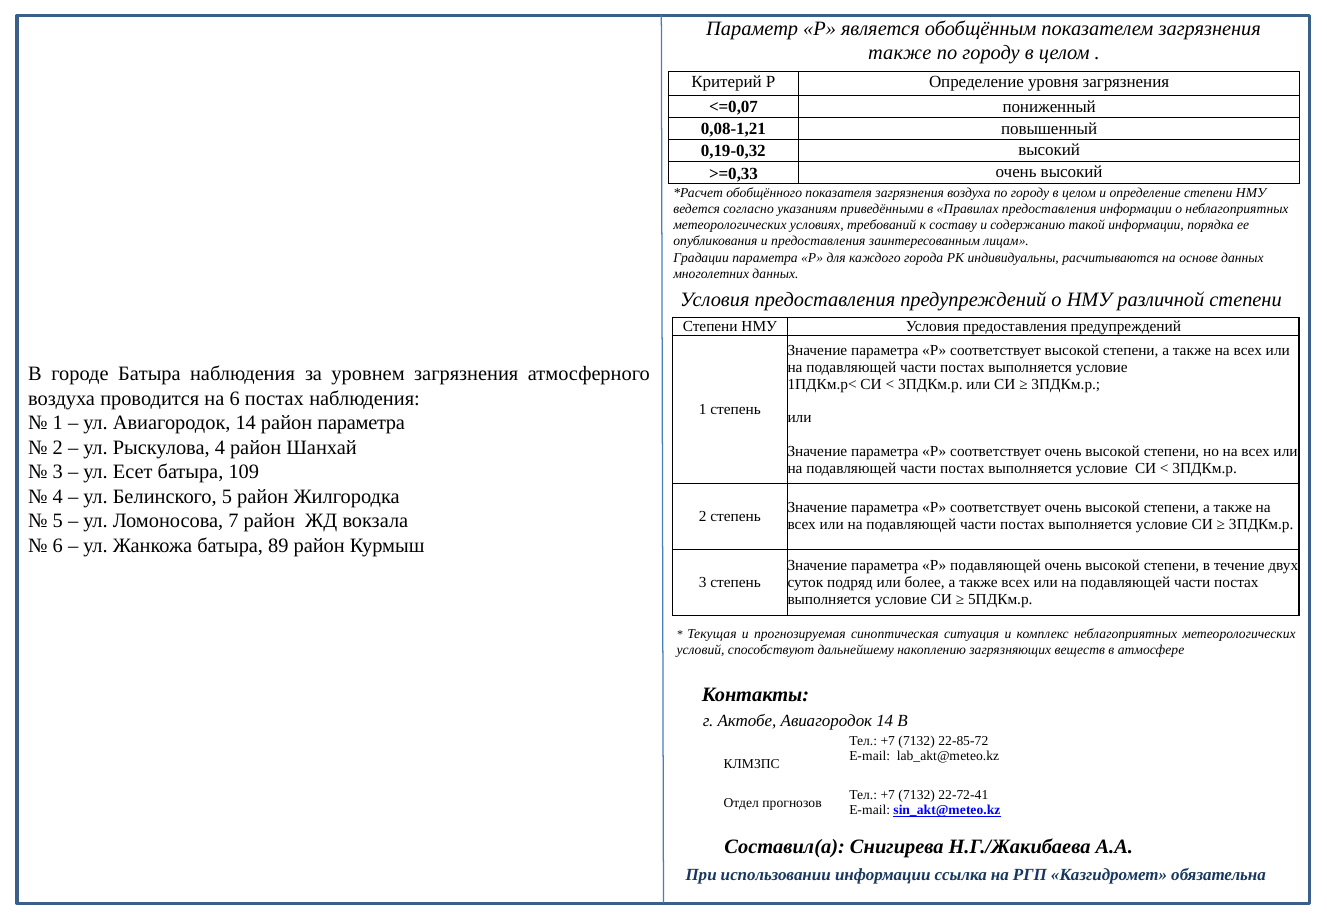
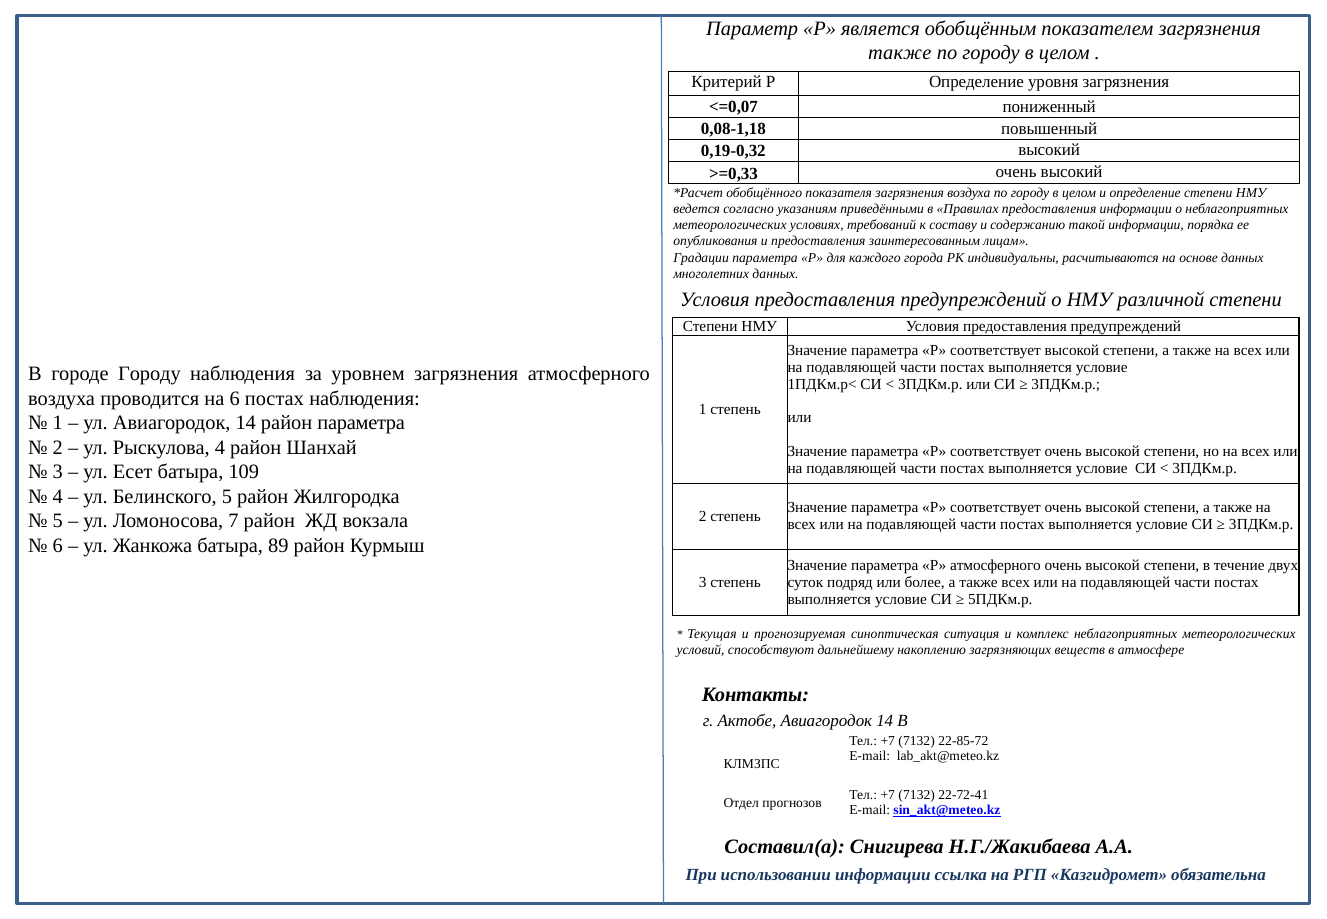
0,08-1,21: 0,08-1,21 -> 0,08-1,18
городе Батыра: Батыра -> Городу
Р подавляющей: подавляющей -> атмосферного
